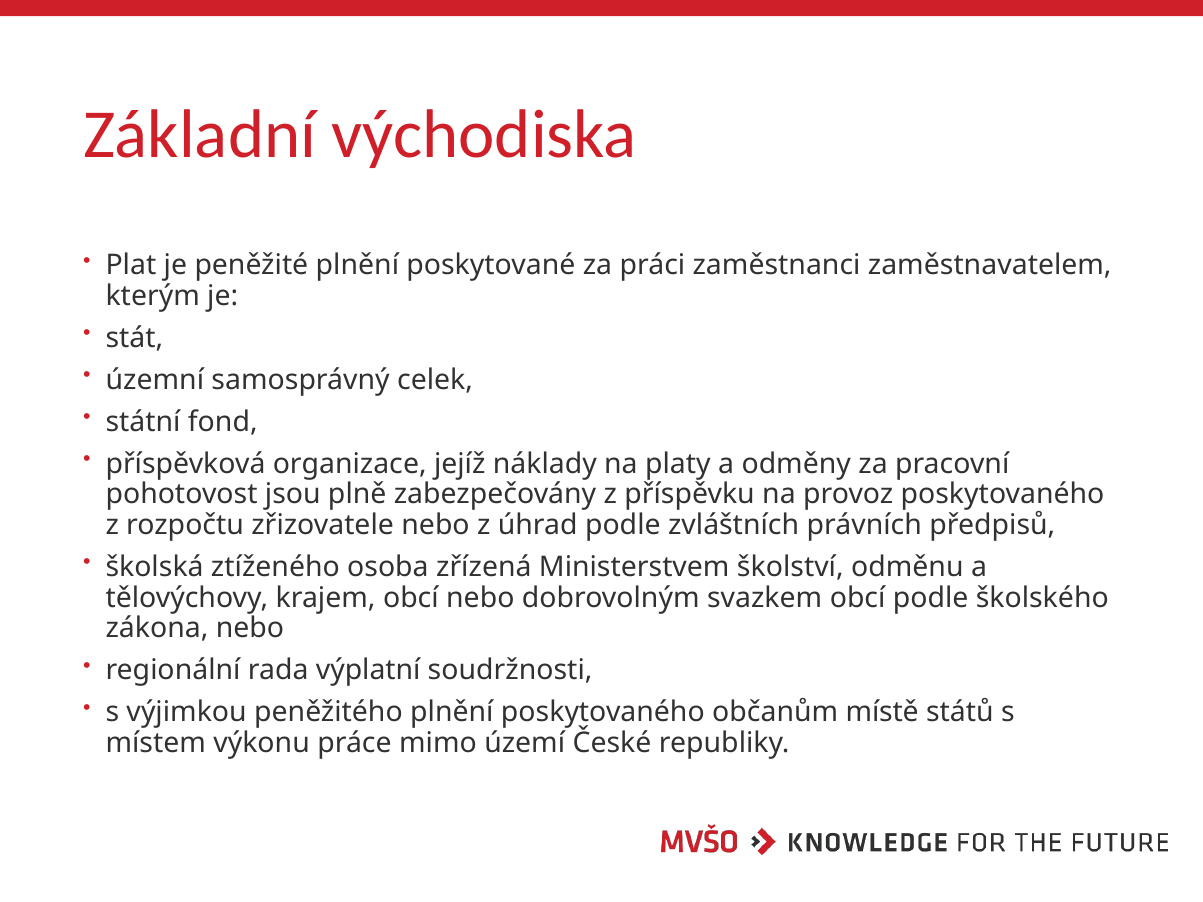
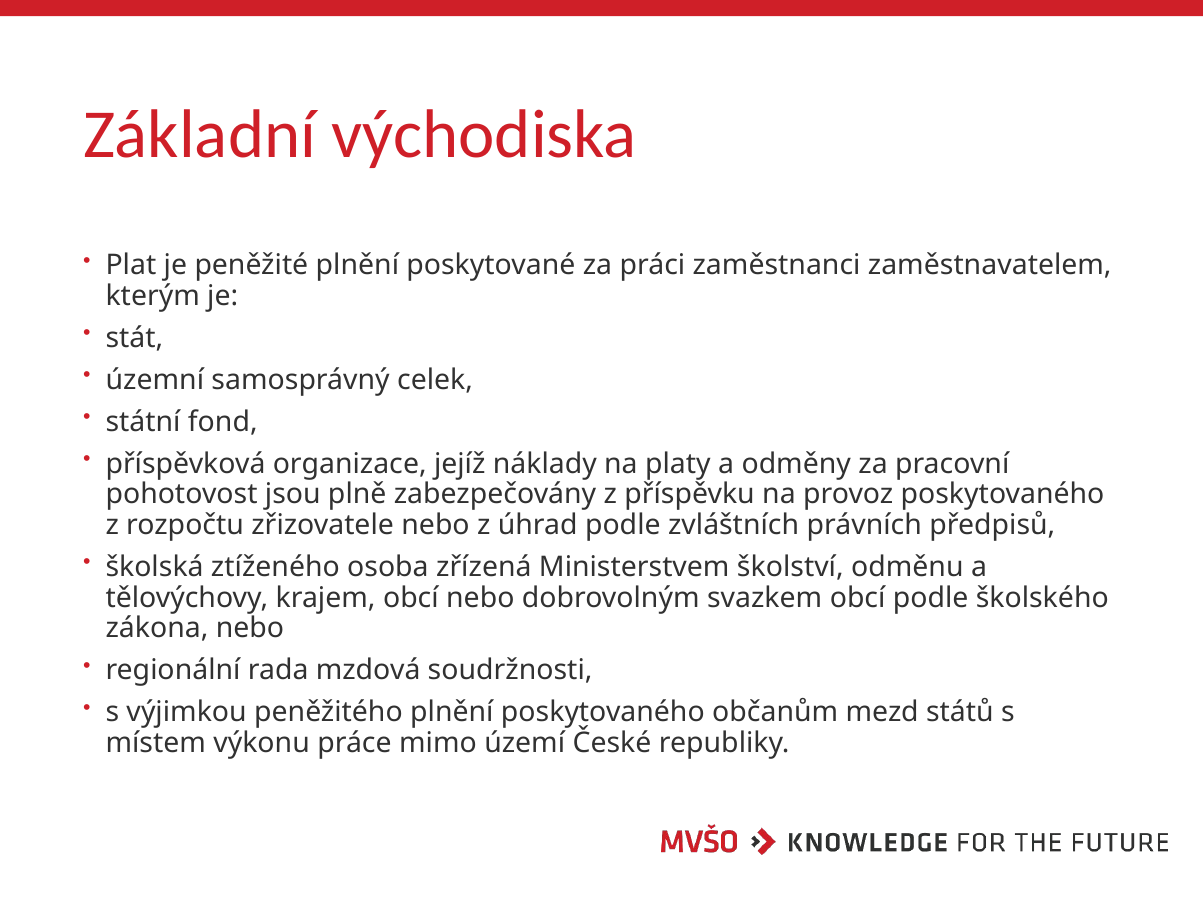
výplatní: výplatní -> mzdová
místě: místě -> mezd
